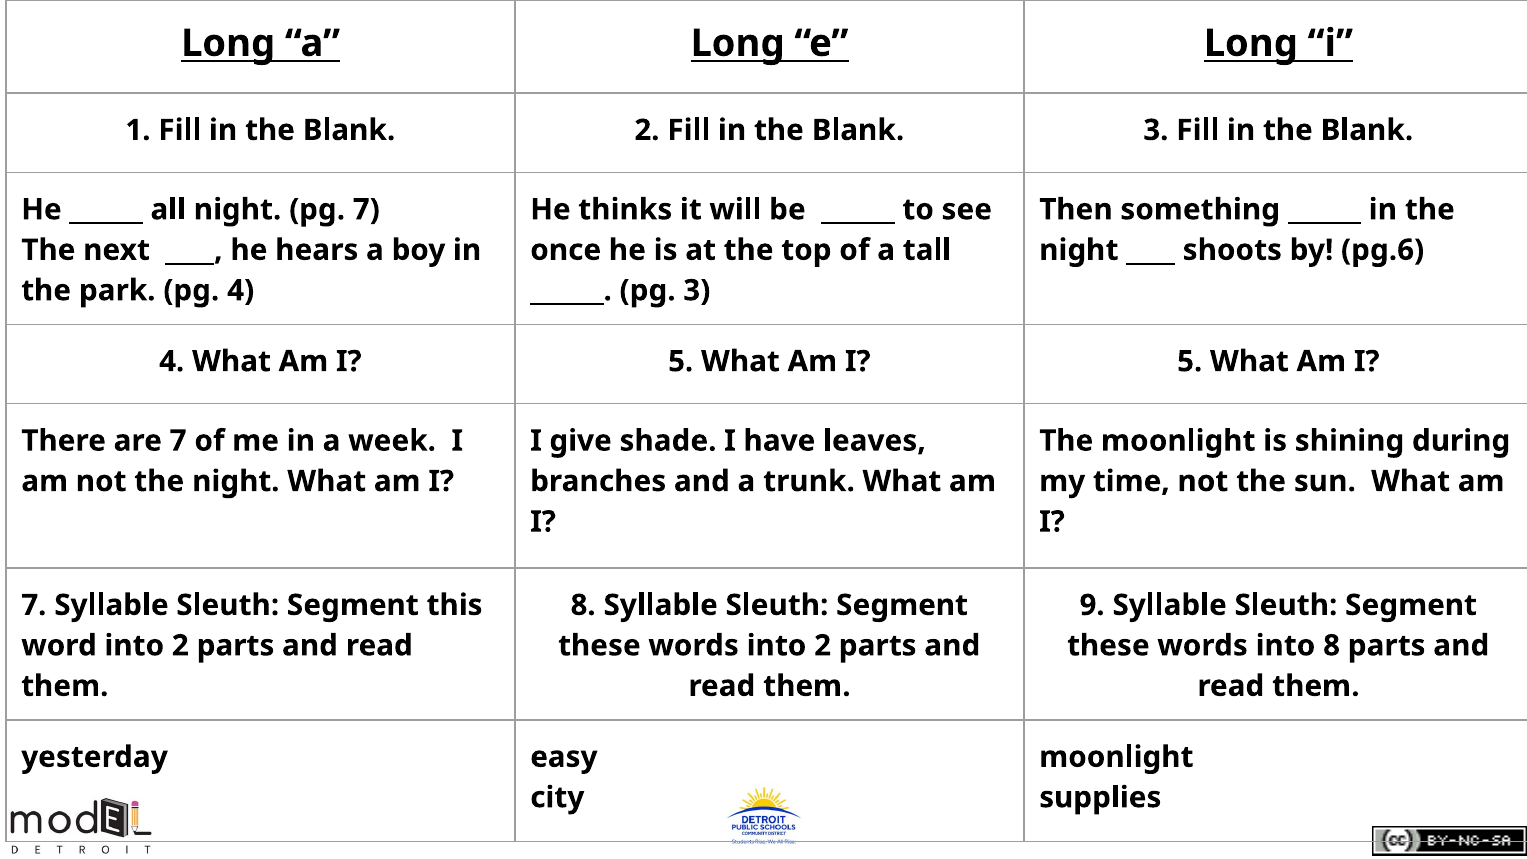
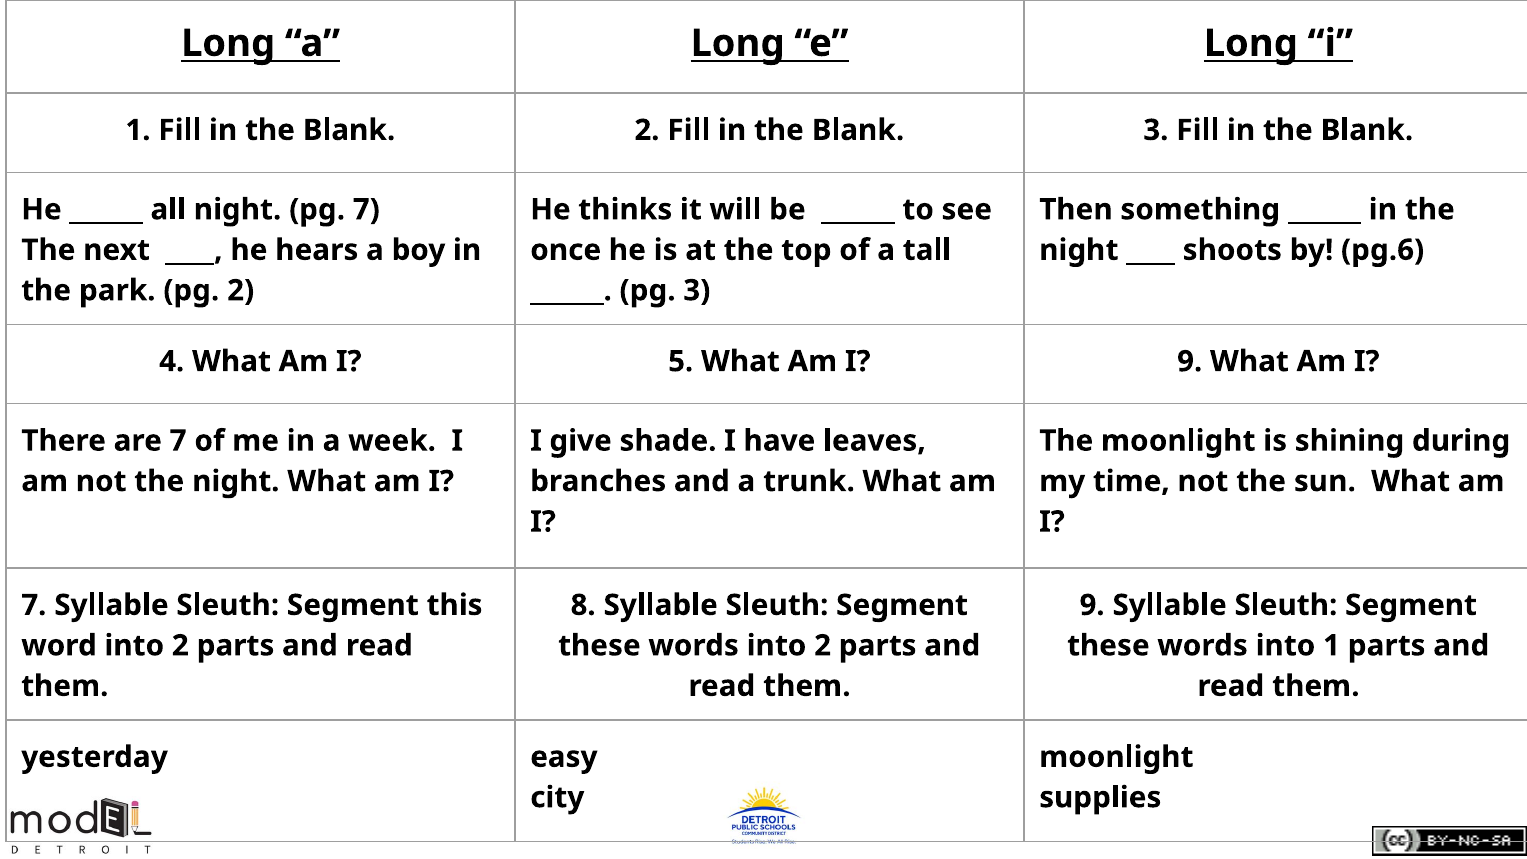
pg 4: 4 -> 2
5 at (1190, 361): 5 -> 9
into 8: 8 -> 1
